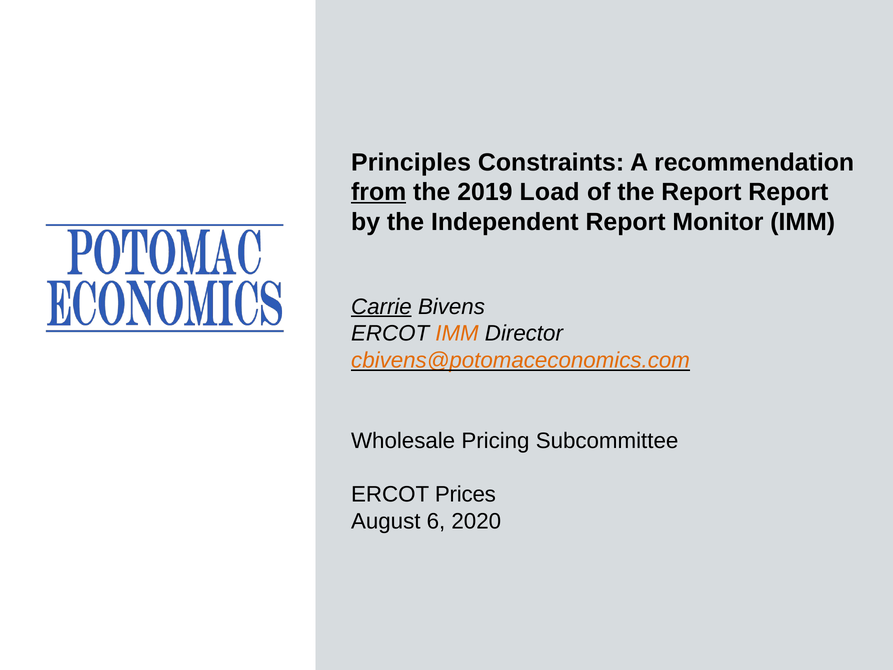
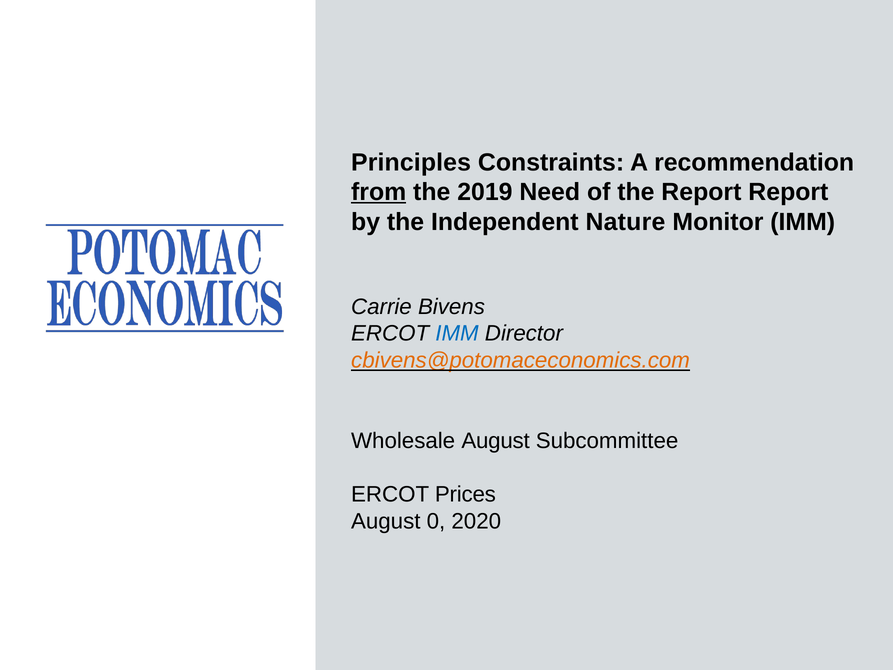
Load: Load -> Need
Independent Report: Report -> Nature
Carrie underline: present -> none
IMM at (457, 333) colour: orange -> blue
Wholesale Pricing: Pricing -> August
6: 6 -> 0
